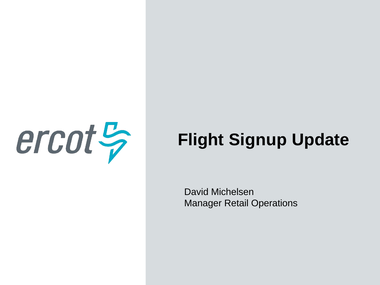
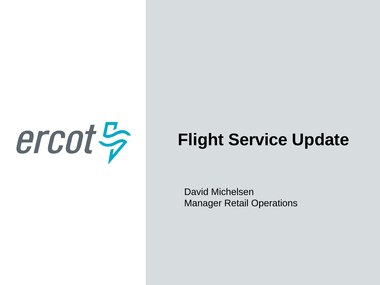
Signup: Signup -> Service
